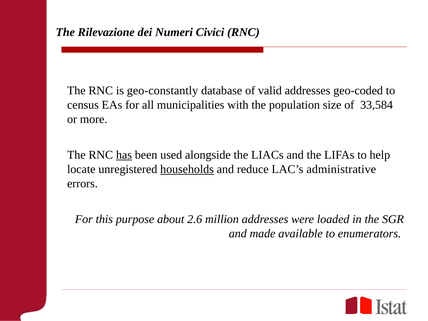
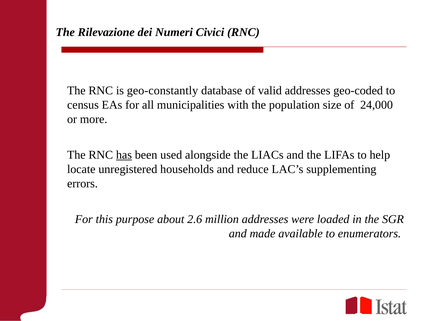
33,584: 33,584 -> 24,000
households underline: present -> none
administrative: administrative -> supplementing
